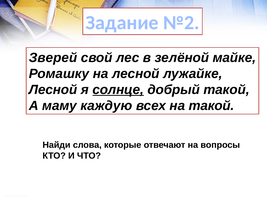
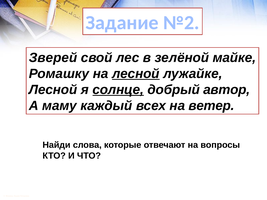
лесной at (136, 74) underline: none -> present
добрый такой: такой -> автор
каждую: каждую -> каждый
на такой: такой -> ветер
